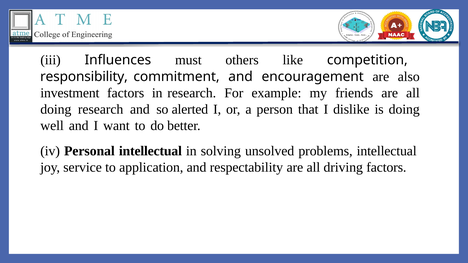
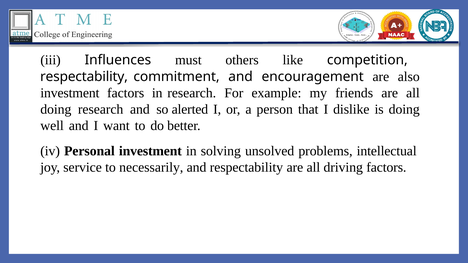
responsibility at (84, 77): responsibility -> respectability
Personal intellectual: intellectual -> investment
application: application -> necessarily
